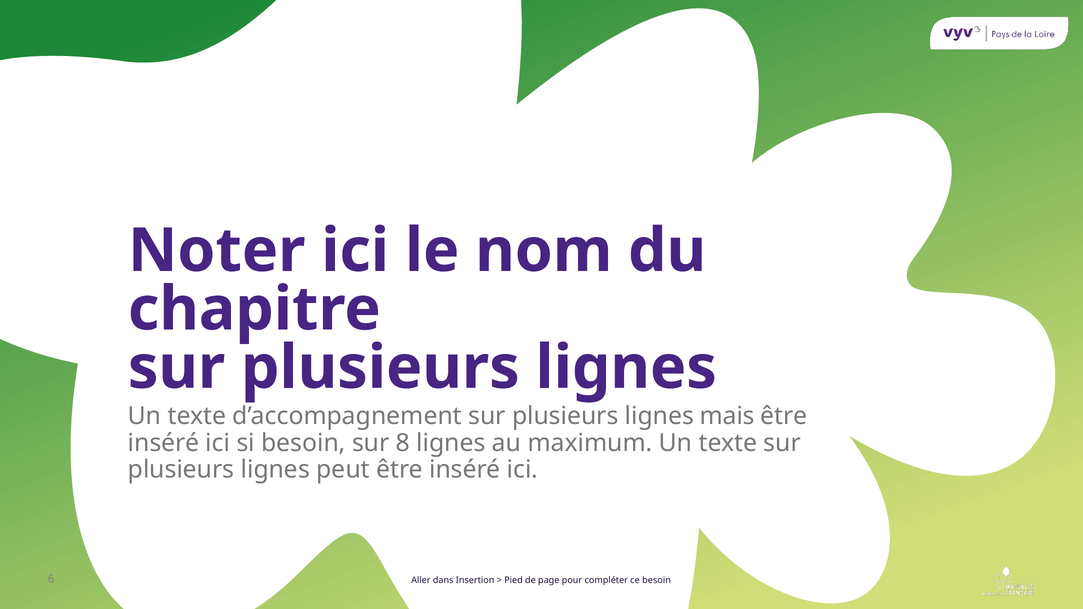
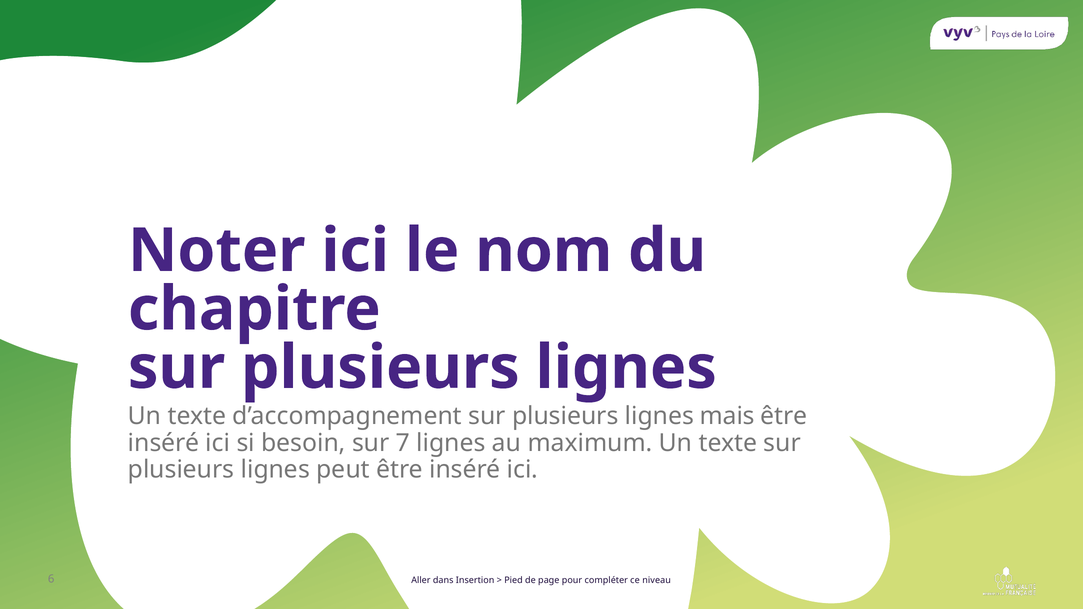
8: 8 -> 7
ce besoin: besoin -> niveau
